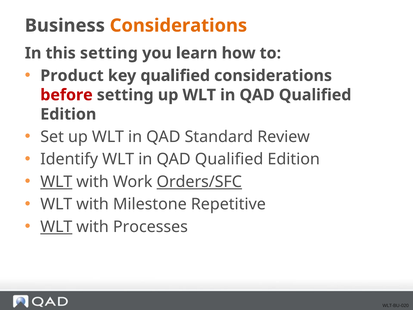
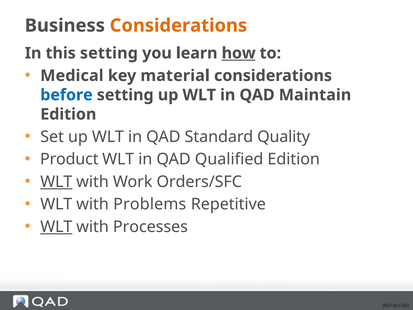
how underline: none -> present
Product: Product -> Medical
key qualified: qualified -> material
before colour: red -> blue
Qualified at (315, 95): Qualified -> Maintain
Review: Review -> Quality
Identify: Identify -> Product
Orders/SFC underline: present -> none
Milestone: Milestone -> Problems
